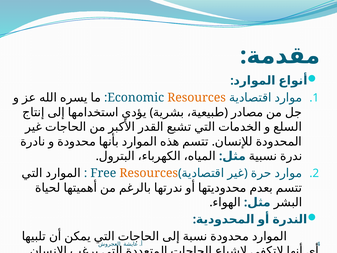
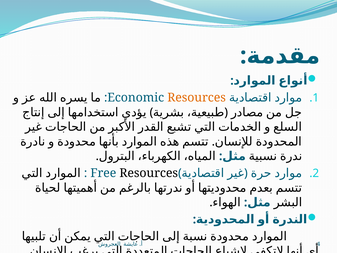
Resources at (149, 173) colour: orange -> black
